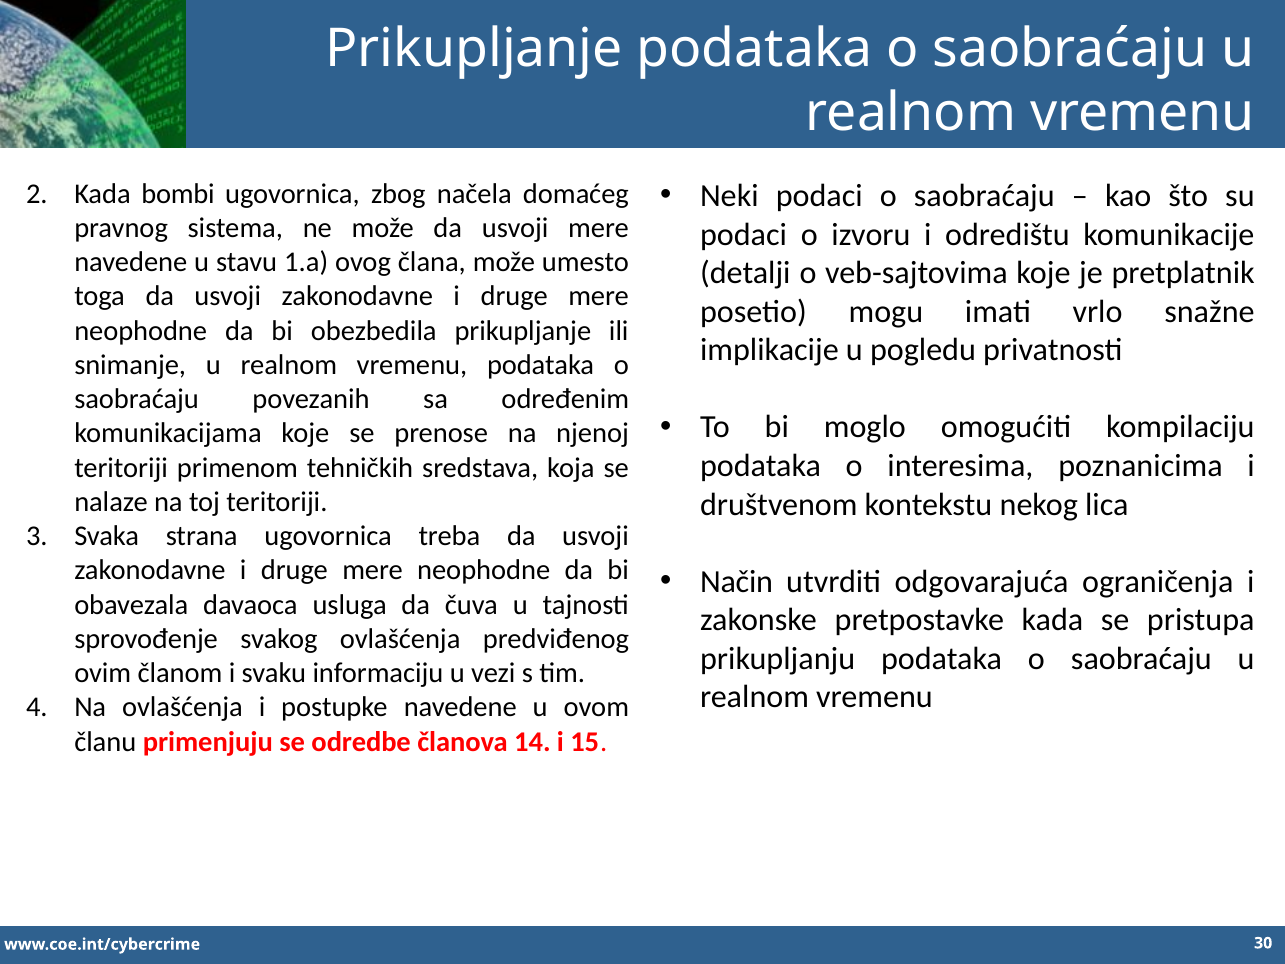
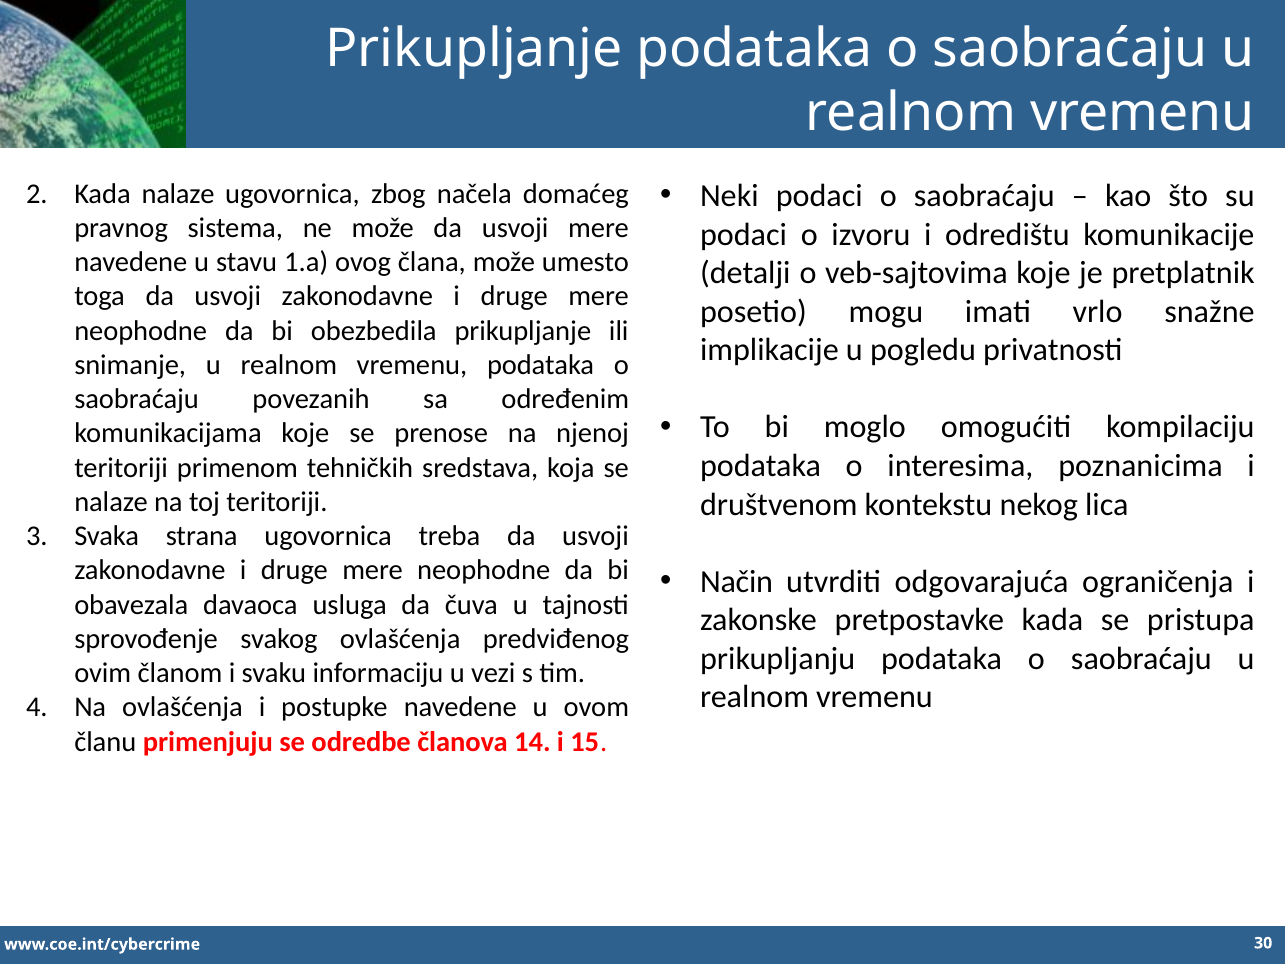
Kada bombi: bombi -> nalaze
